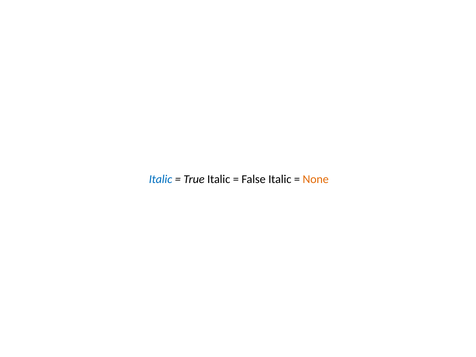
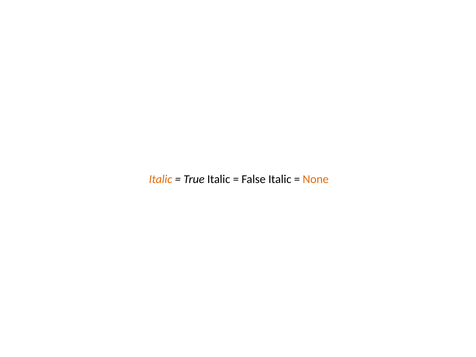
Italic at (161, 179) colour: blue -> orange
